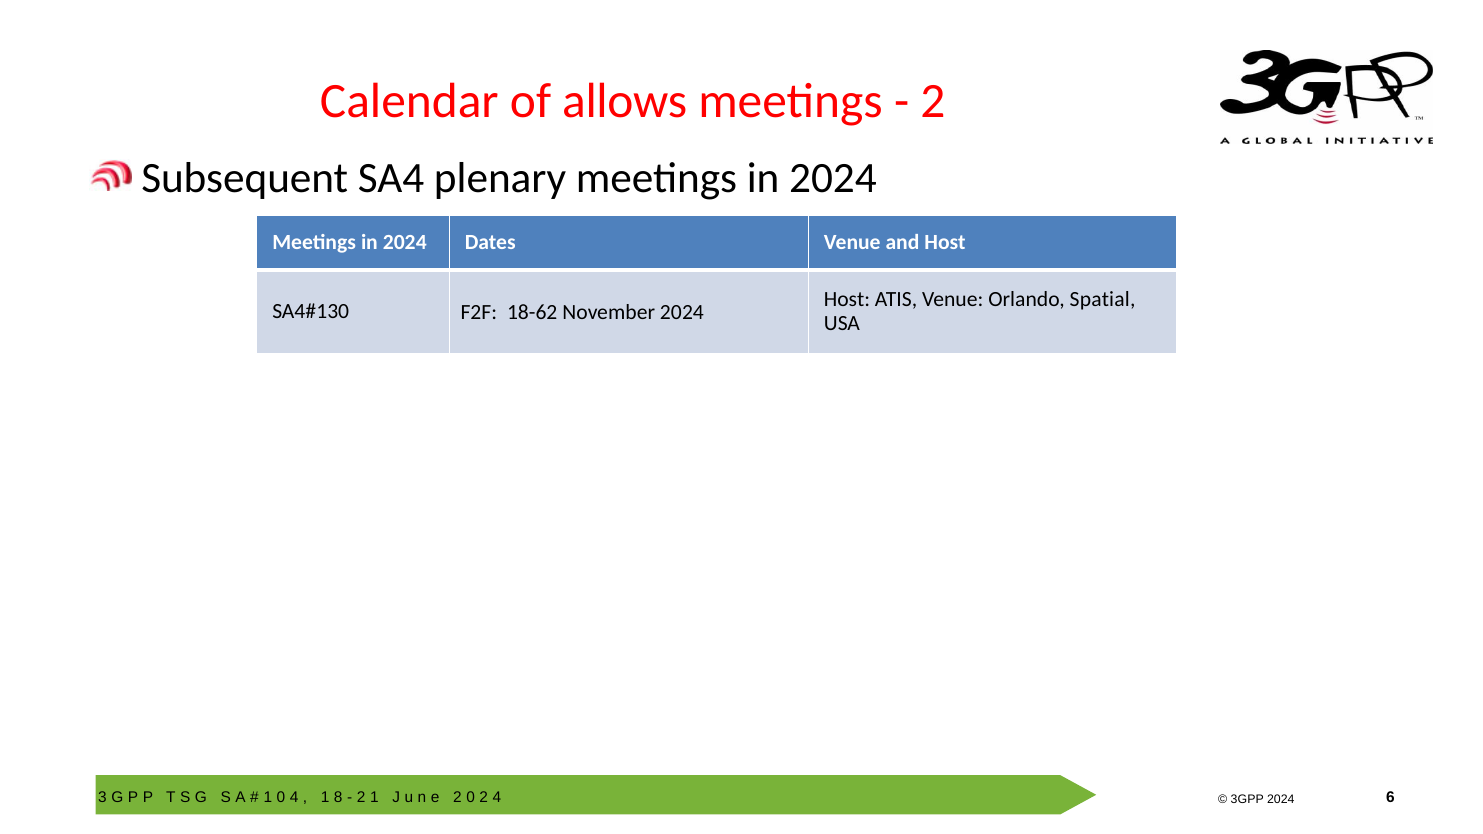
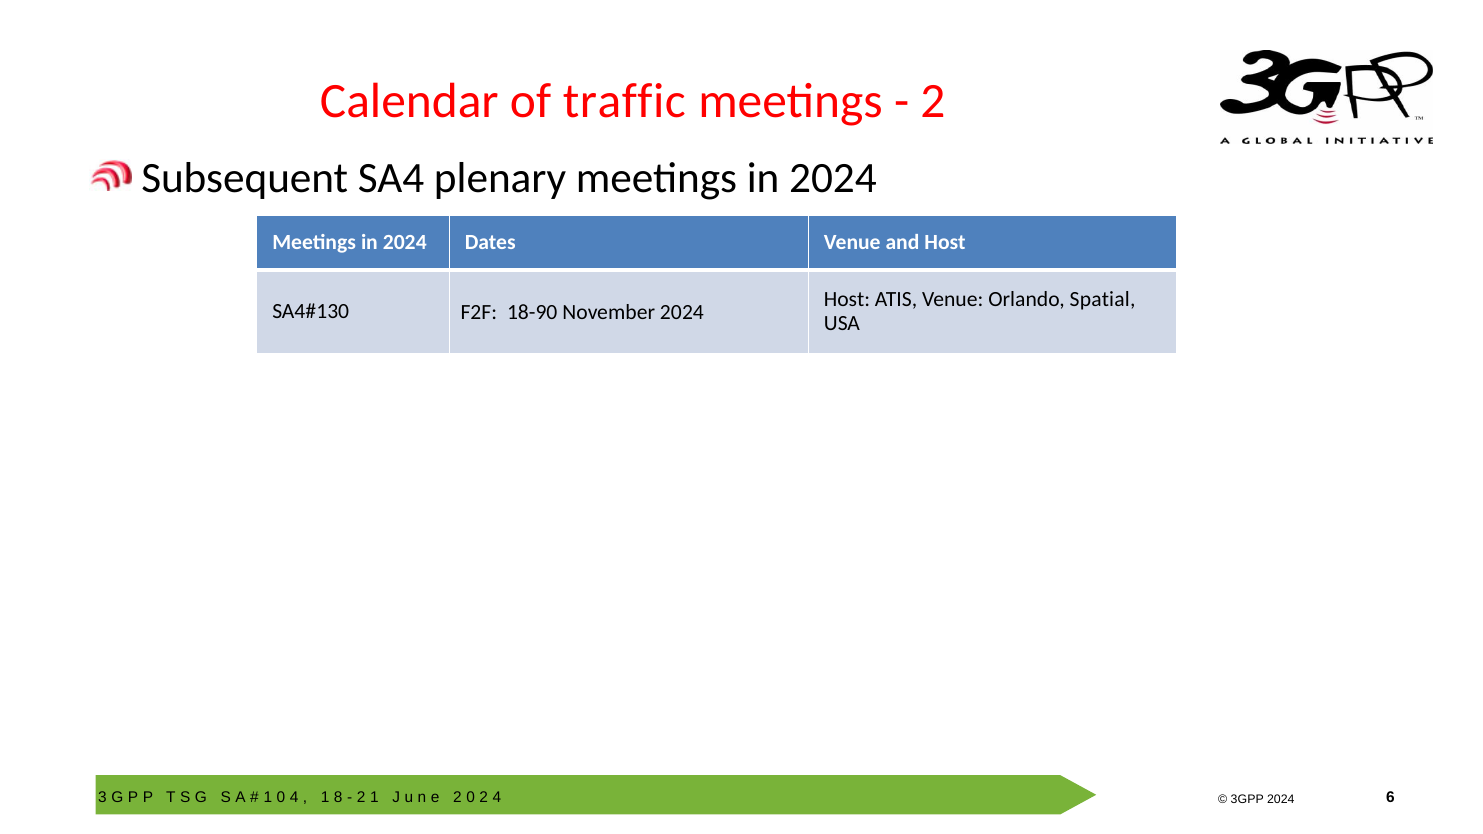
allows: allows -> traffic
18-62: 18-62 -> 18-90
